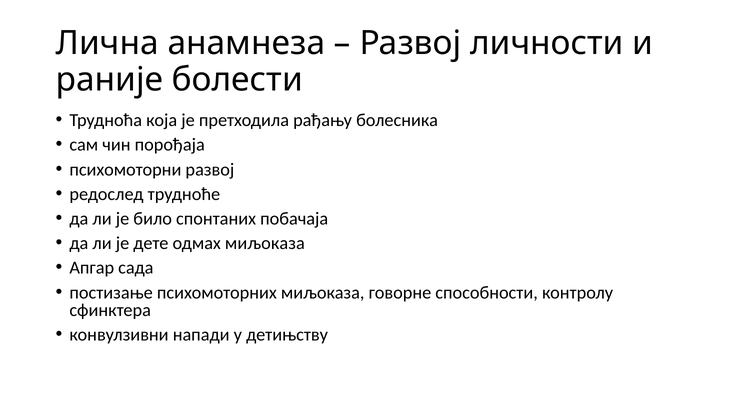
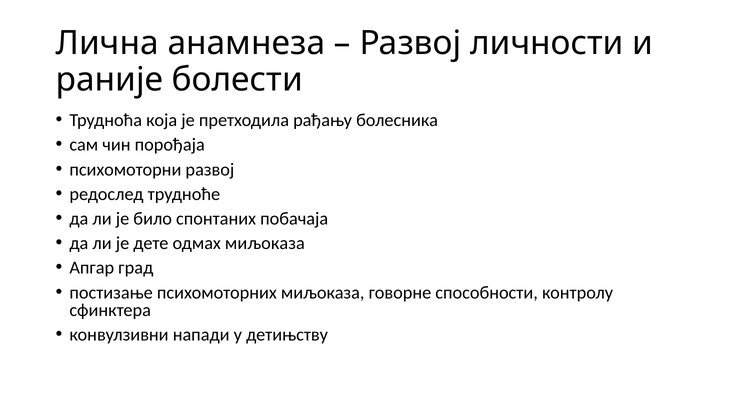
сада: сада -> град
